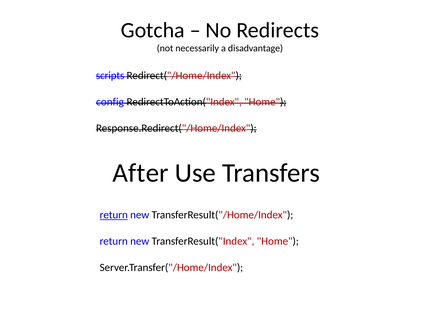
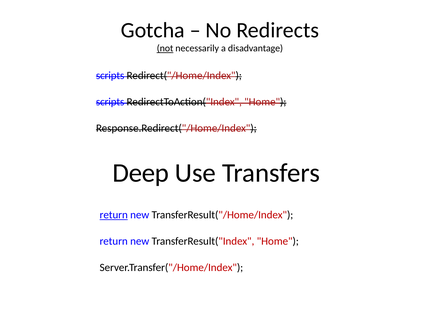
not underline: none -> present
config at (110, 102): config -> scripts
After: After -> Deep
